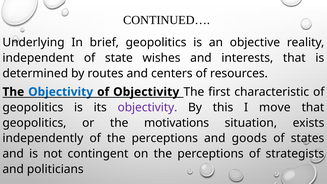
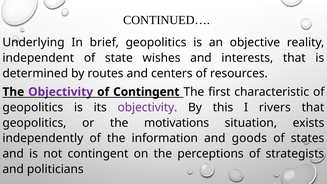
Objectivity at (61, 92) colour: blue -> purple
of Objectivity: Objectivity -> Contingent
move: move -> rivers
of the perceptions: perceptions -> information
